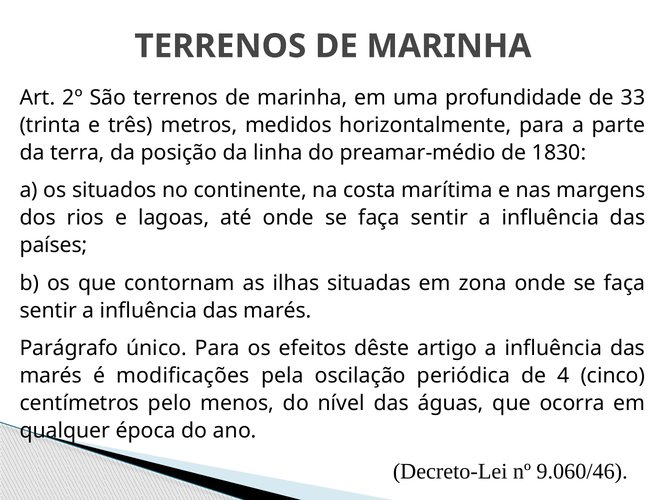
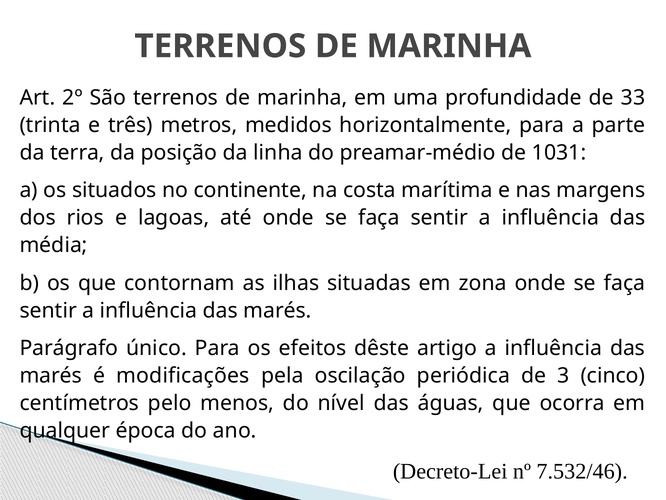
1830: 1830 -> 1031
países: países -> média
4: 4 -> 3
9.060/46: 9.060/46 -> 7.532/46
